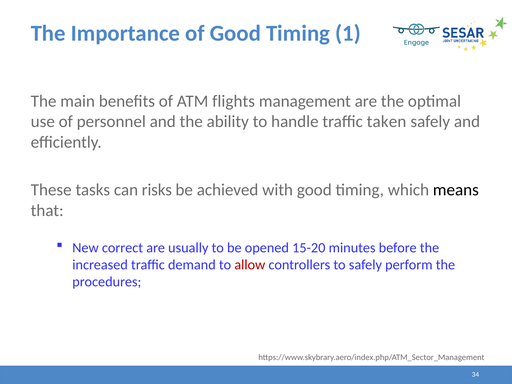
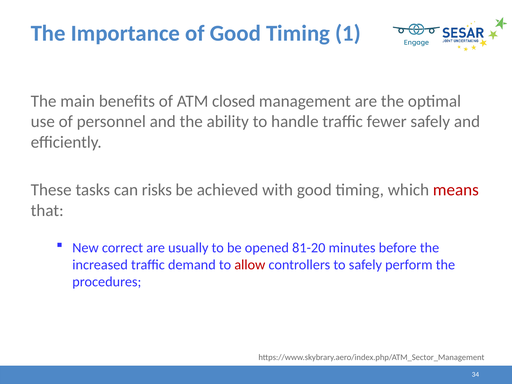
flights: flights -> closed
taken: taken -> fewer
means colour: black -> red
15-20: 15-20 -> 81-20
